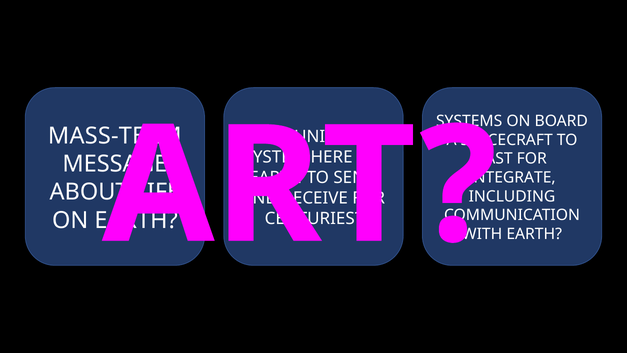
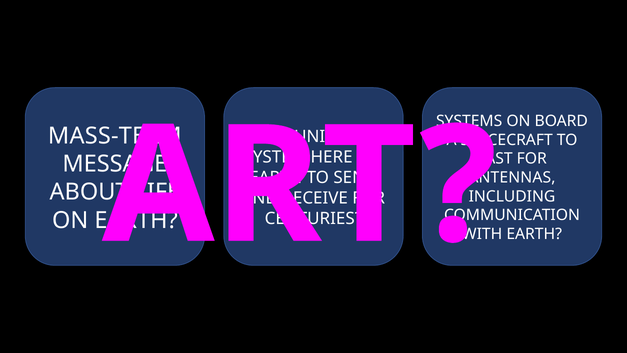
INTEGRATE: INTEGRATE -> ANTENNAS
